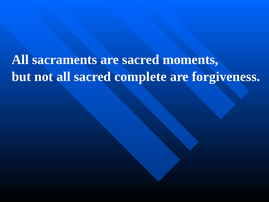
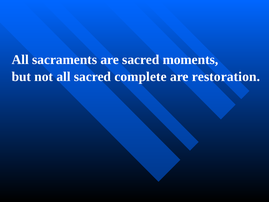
forgiveness: forgiveness -> restoration
